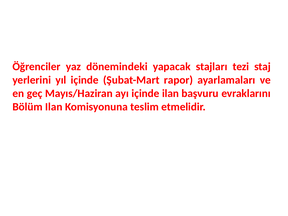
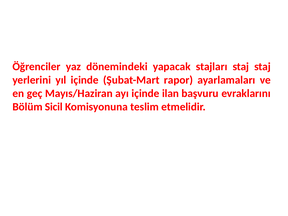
stajları tezi: tezi -> staj
Bölüm Ilan: Ilan -> Sicil
